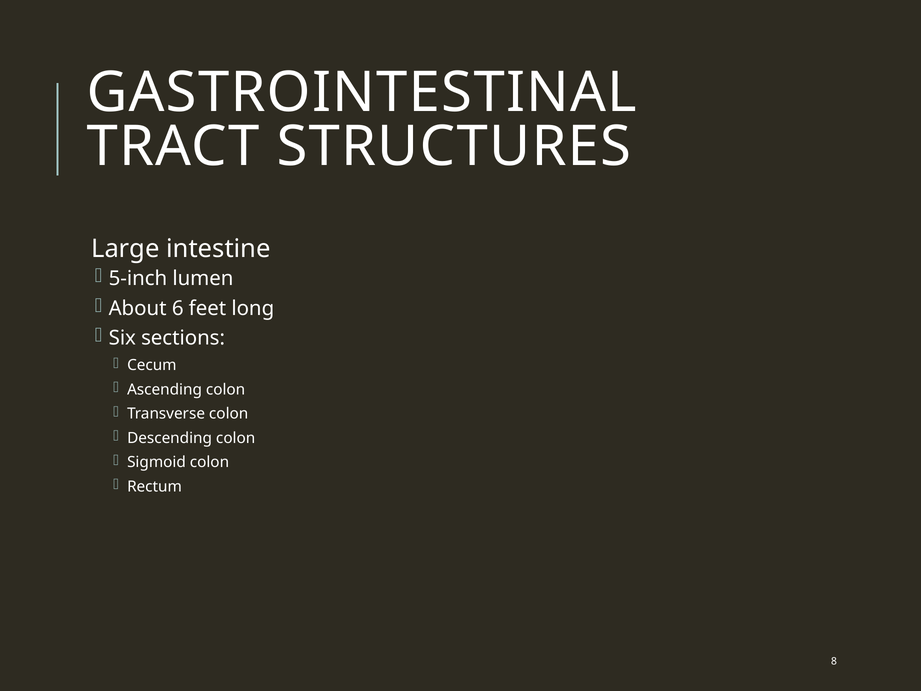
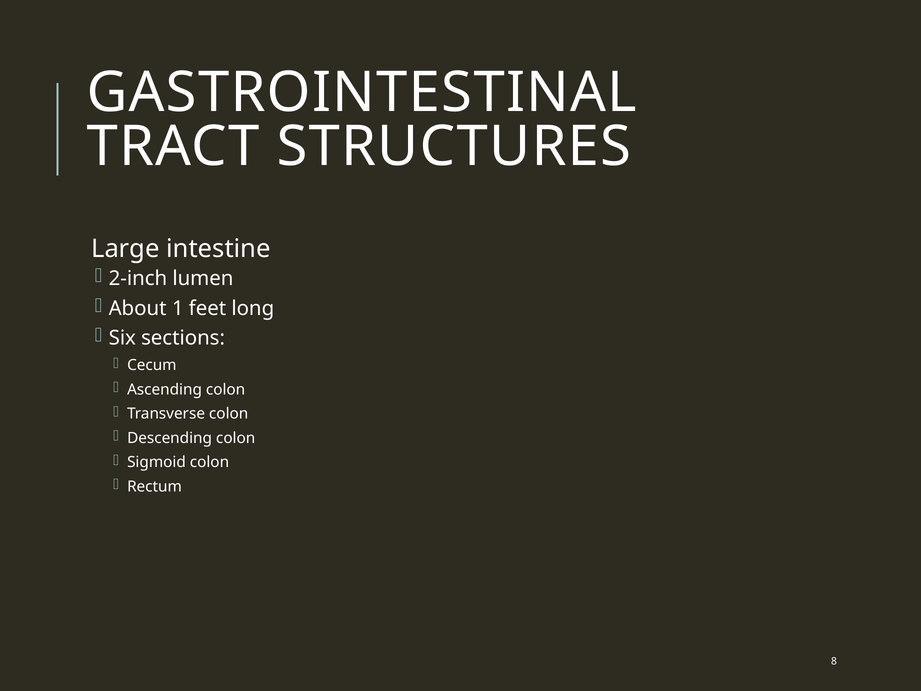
5-inch: 5-inch -> 2-inch
6: 6 -> 1
